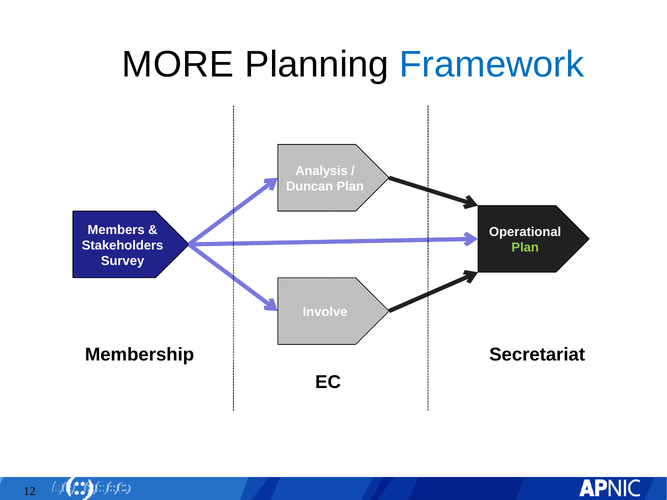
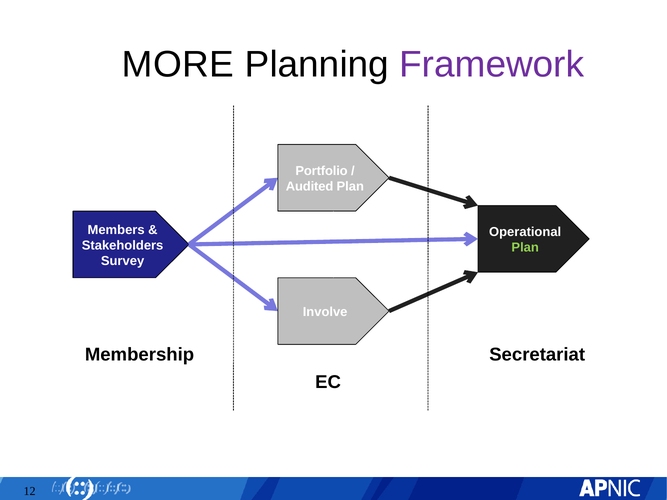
Framework colour: blue -> purple
Analysis: Analysis -> Portfolio
Duncan: Duncan -> Audited
